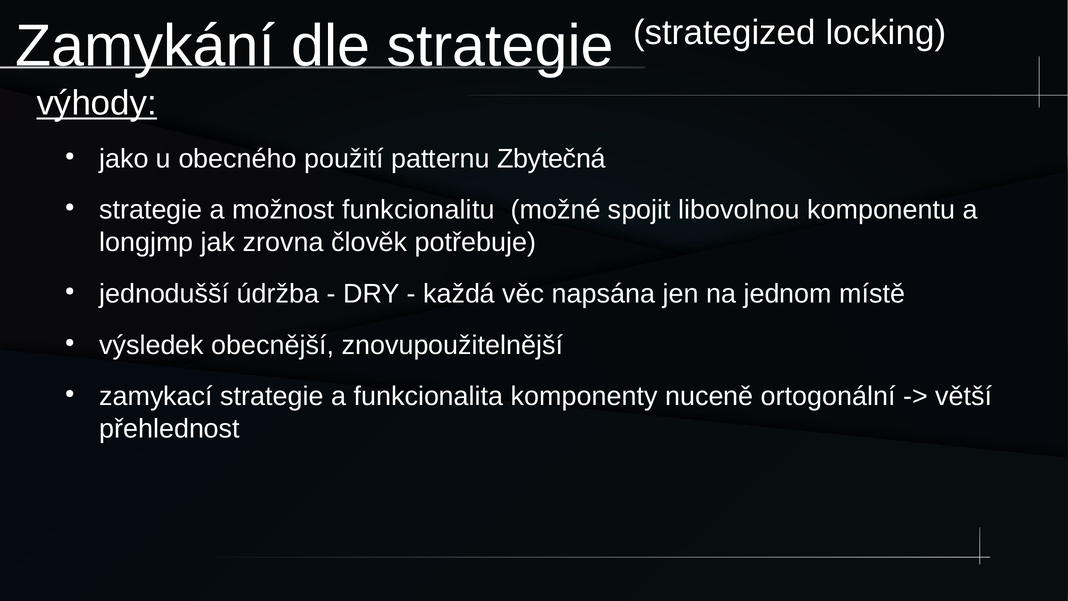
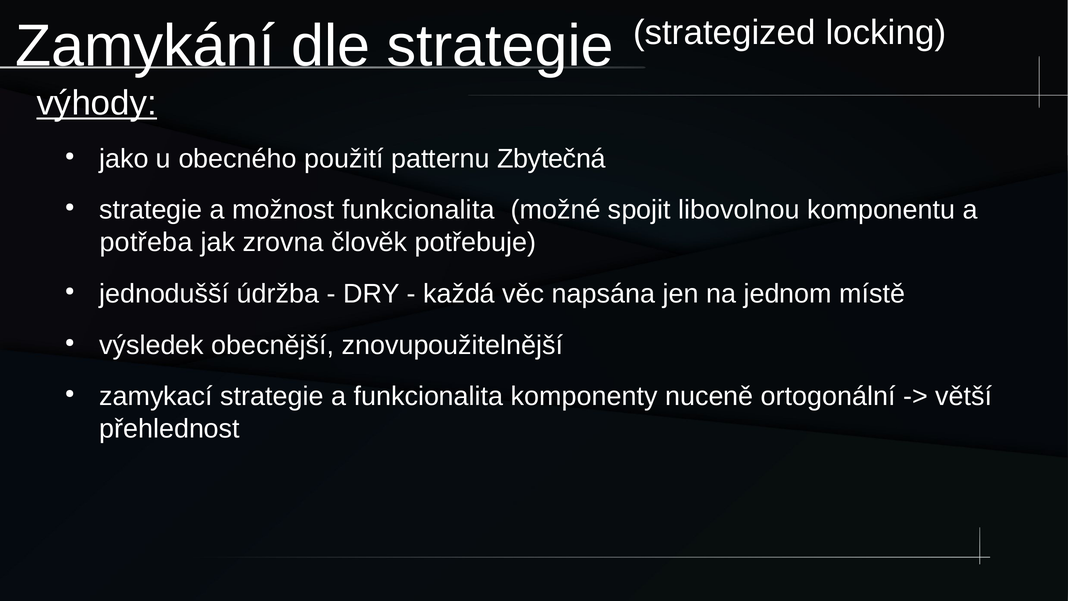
možnost funkcionalitu: funkcionalitu -> funkcionalita
longjmp: longjmp -> potřeba
